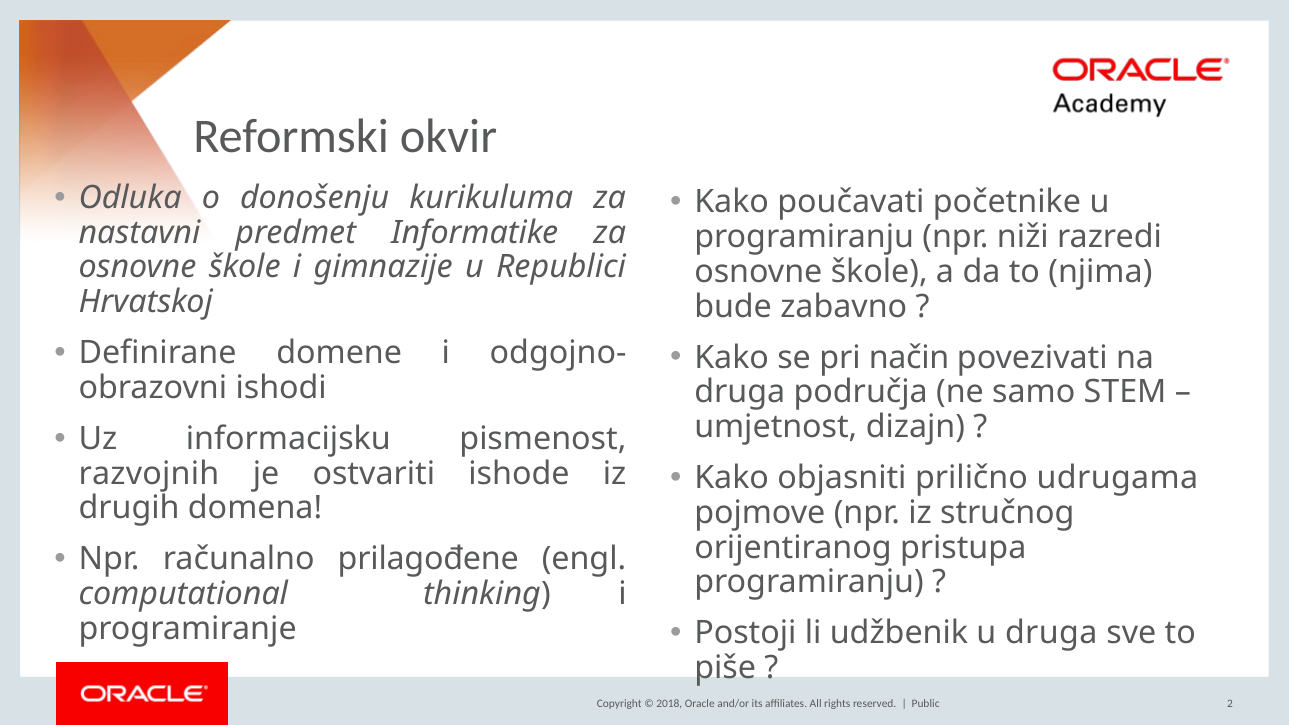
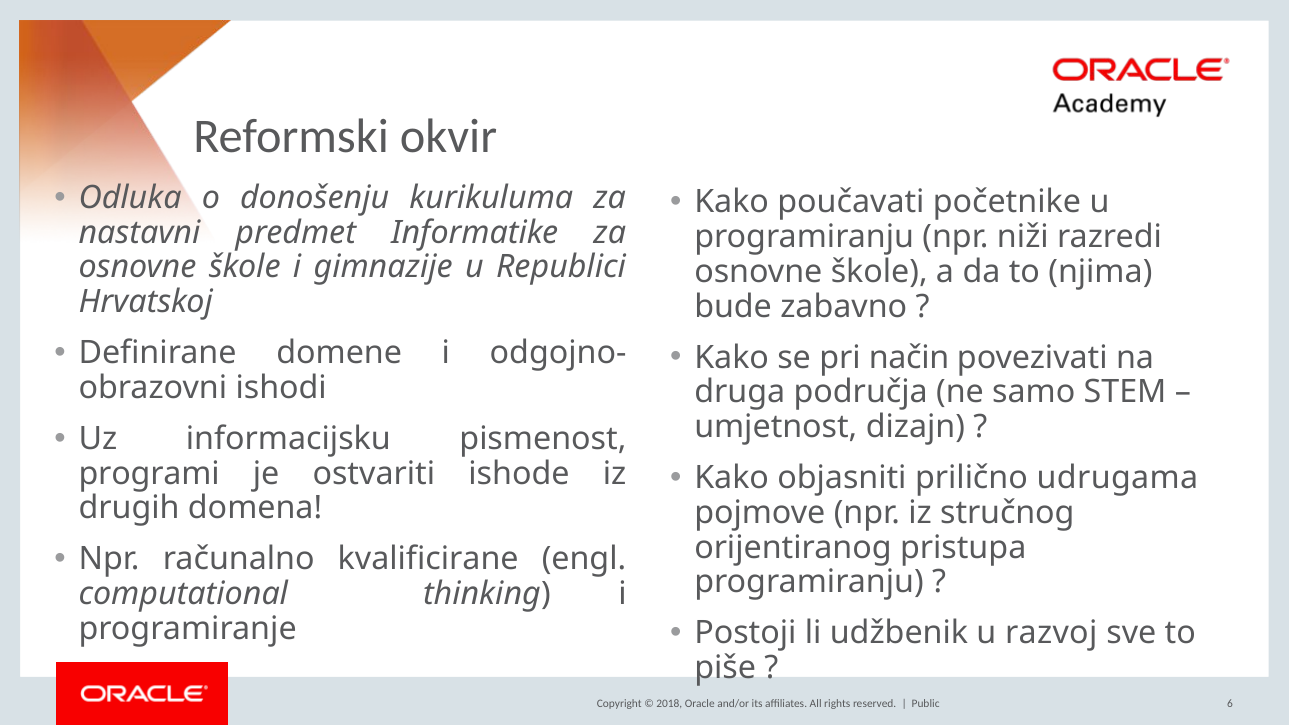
razvojnih: razvojnih -> programi
prilagođene: prilagođene -> kvalificirane
u druga: druga -> razvoj
2: 2 -> 6
